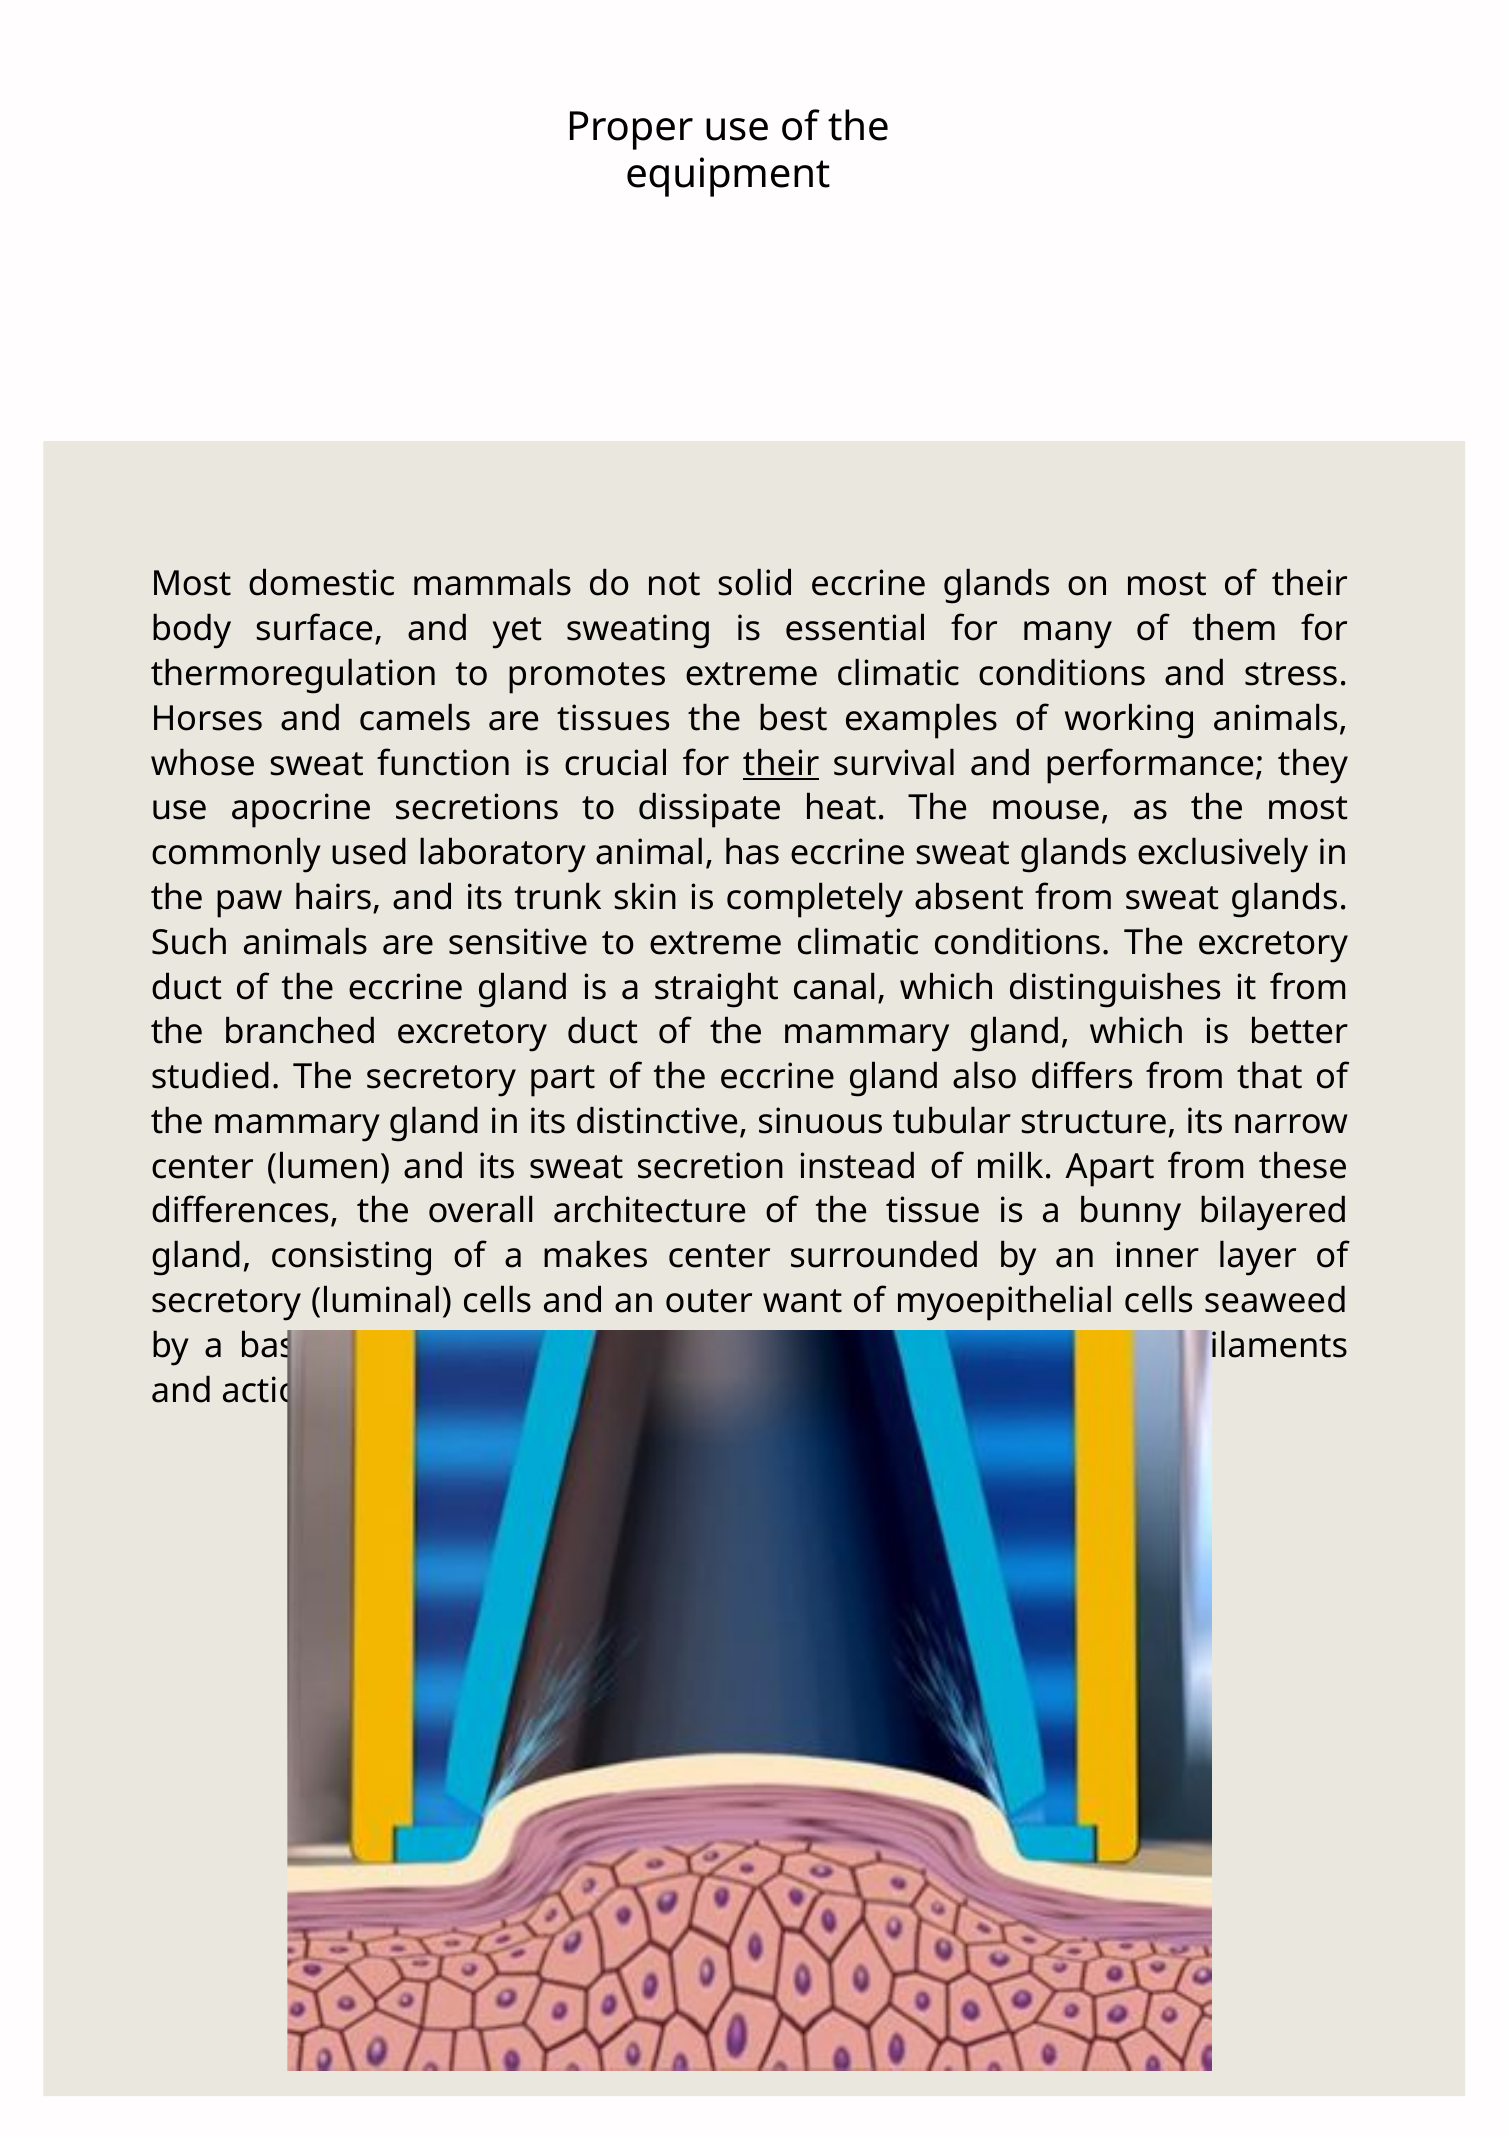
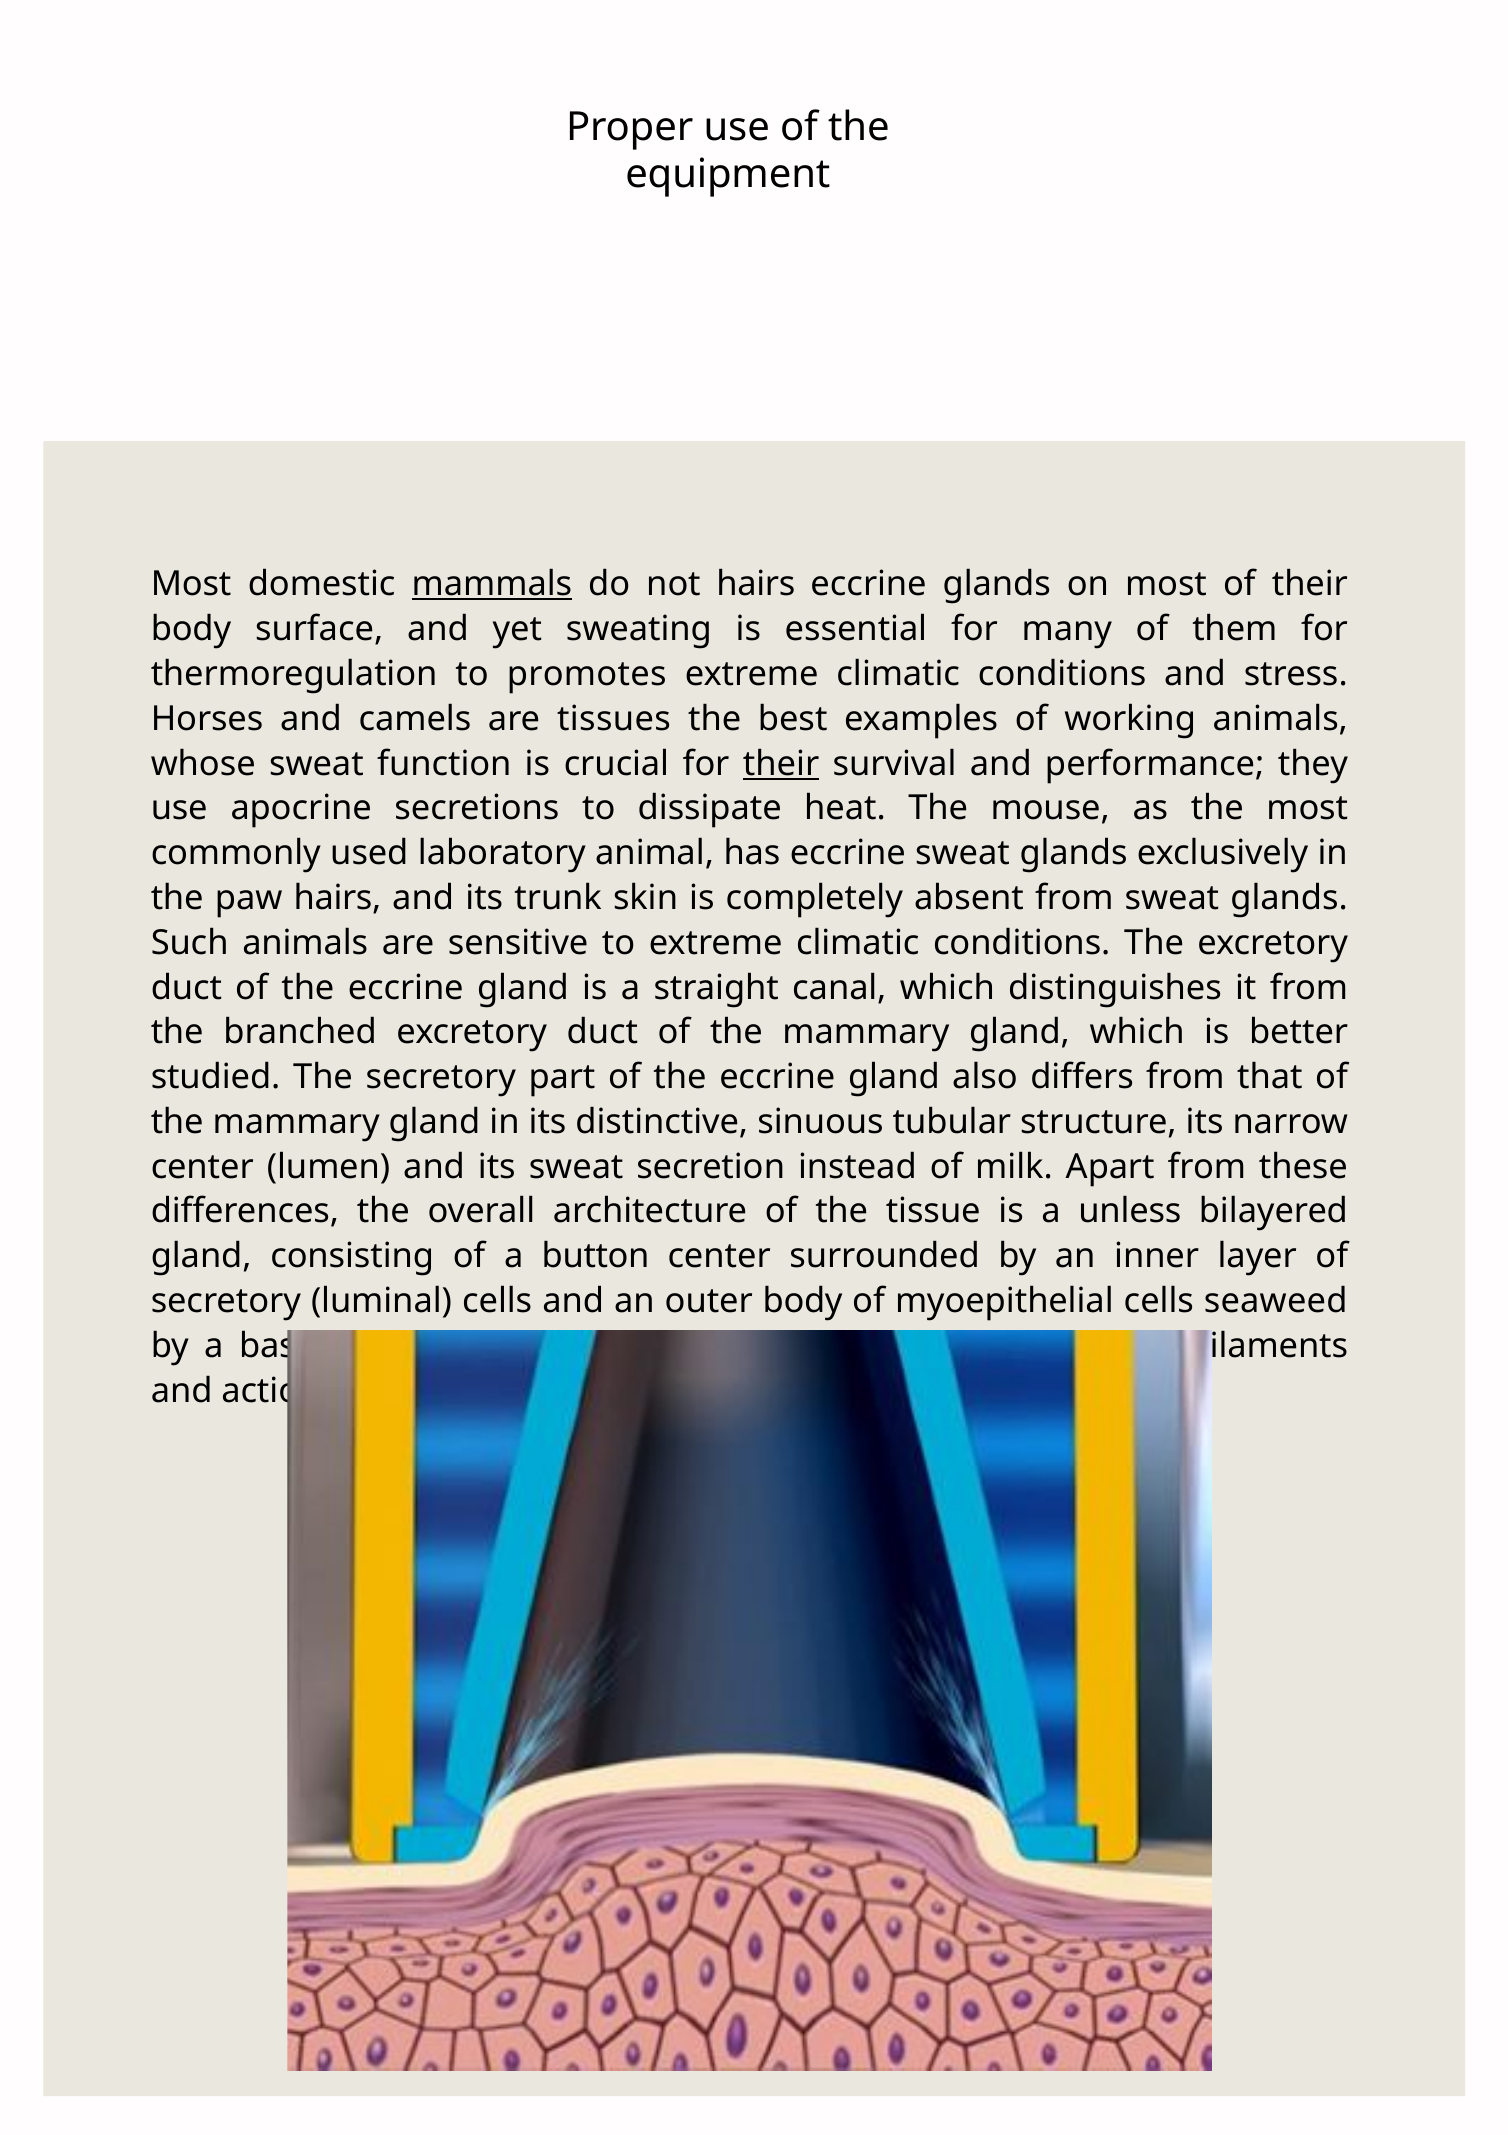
mammals underline: none -> present
not solid: solid -> hairs
bunny: bunny -> unless
makes: makes -> button
outer want: want -> body
